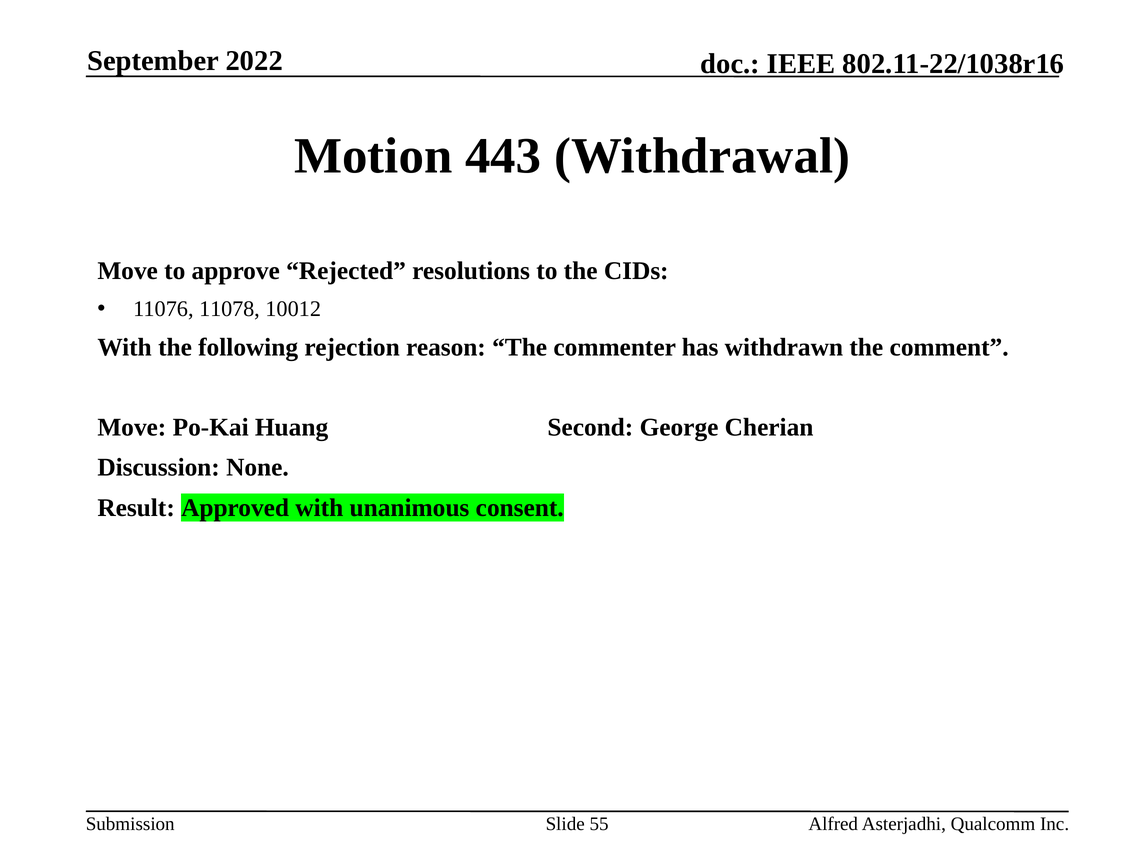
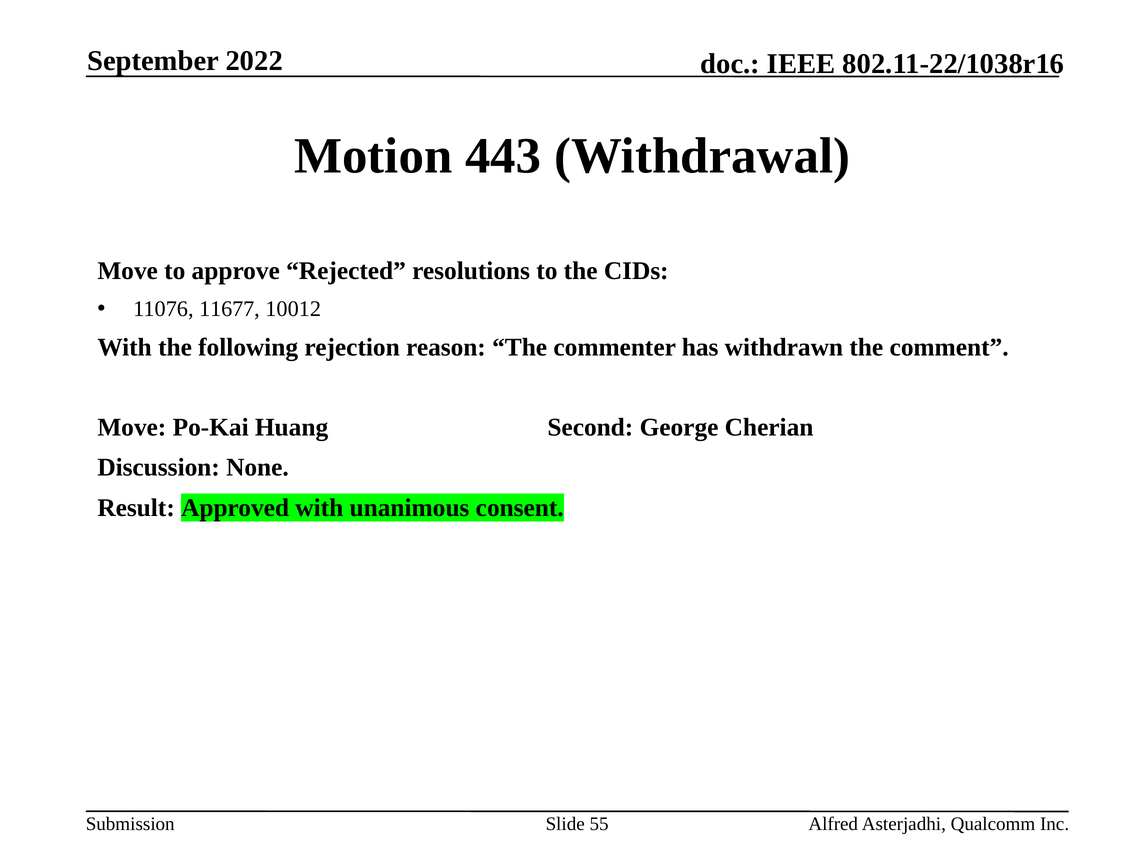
11078: 11078 -> 11677
